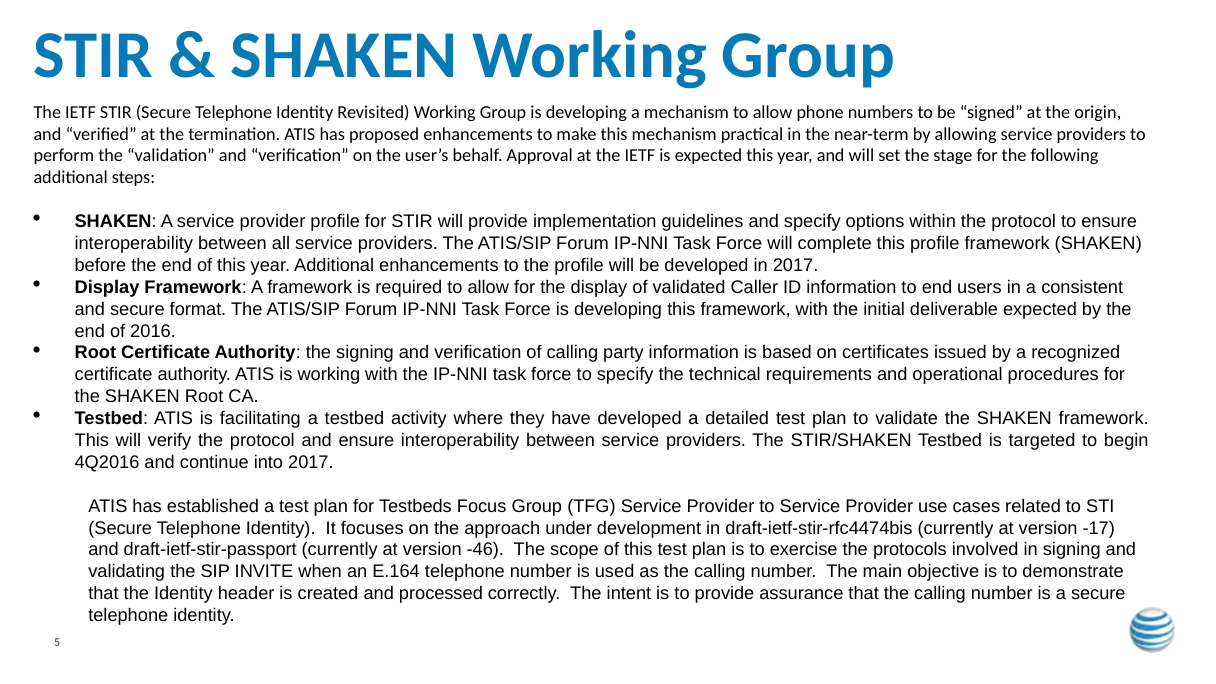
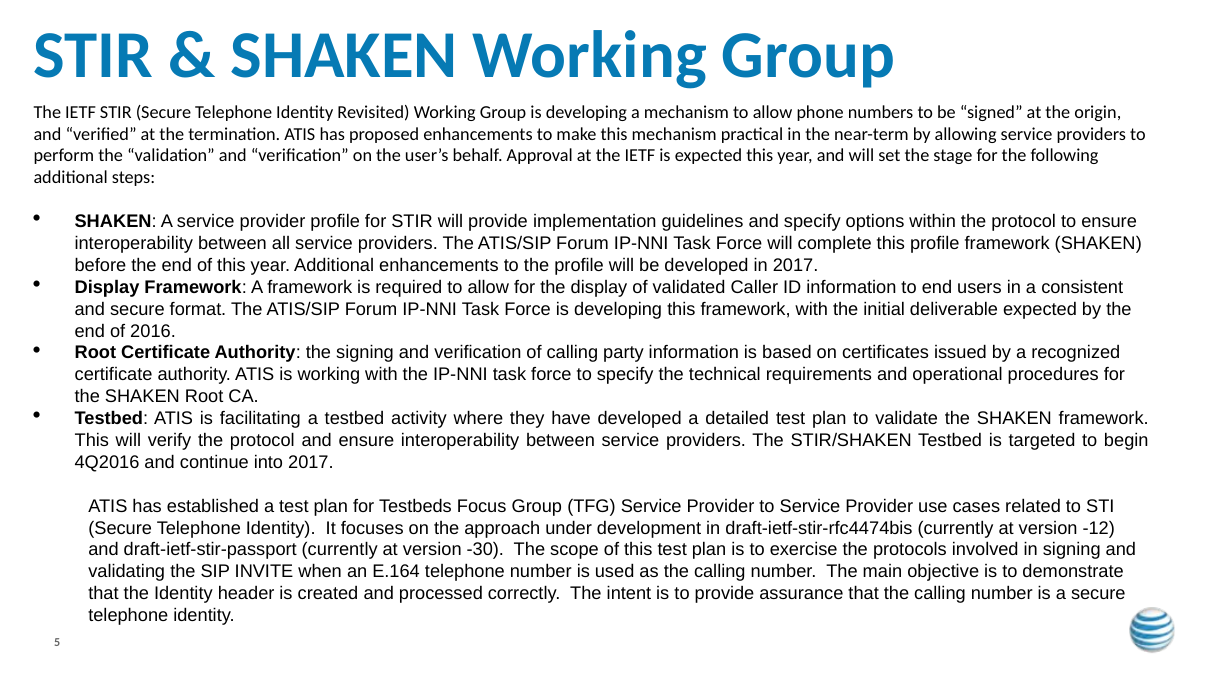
-17: -17 -> -12
-46: -46 -> -30
